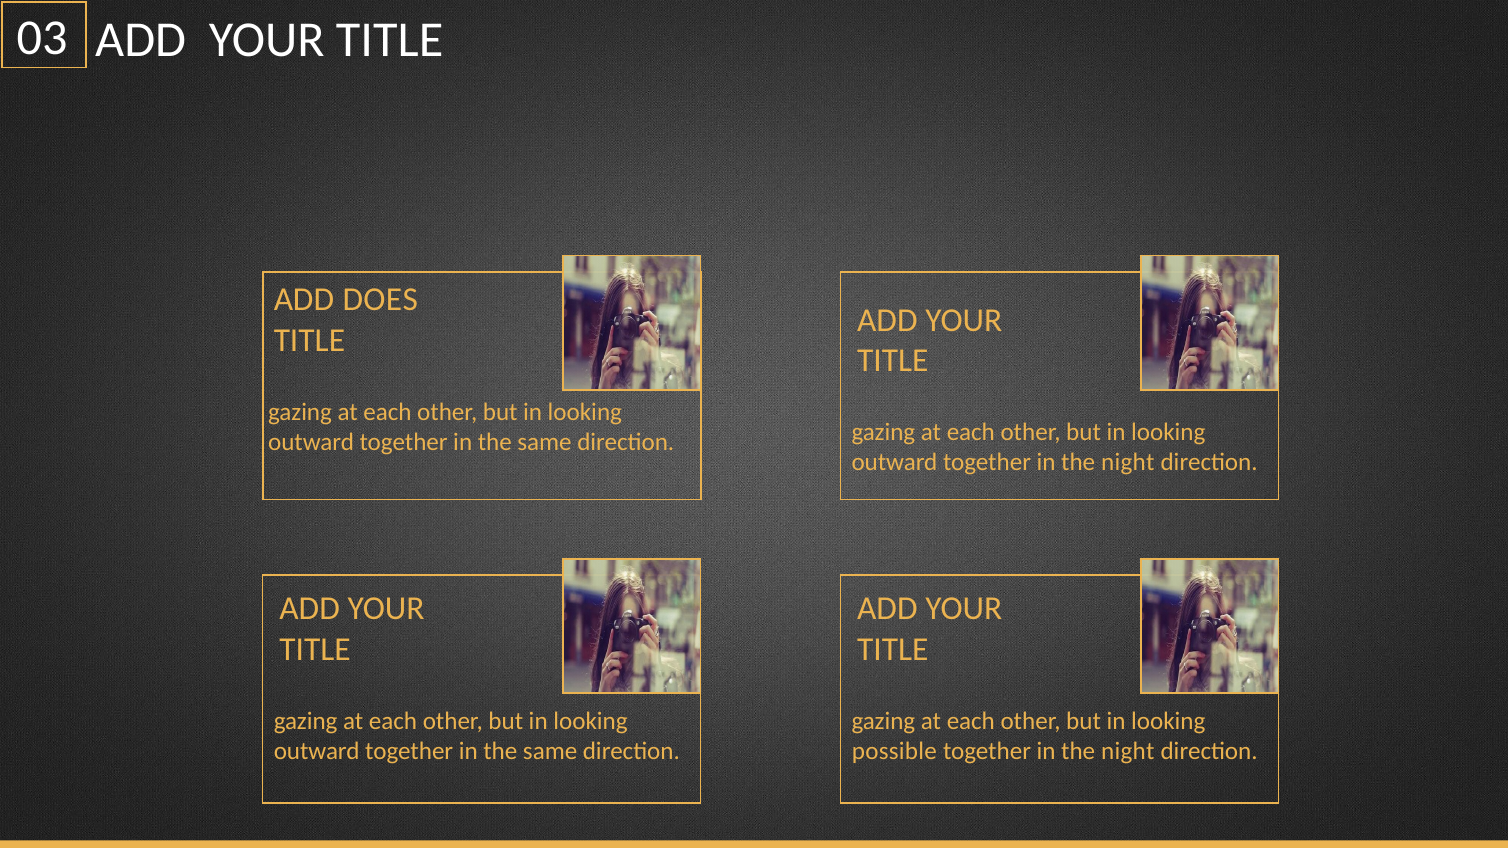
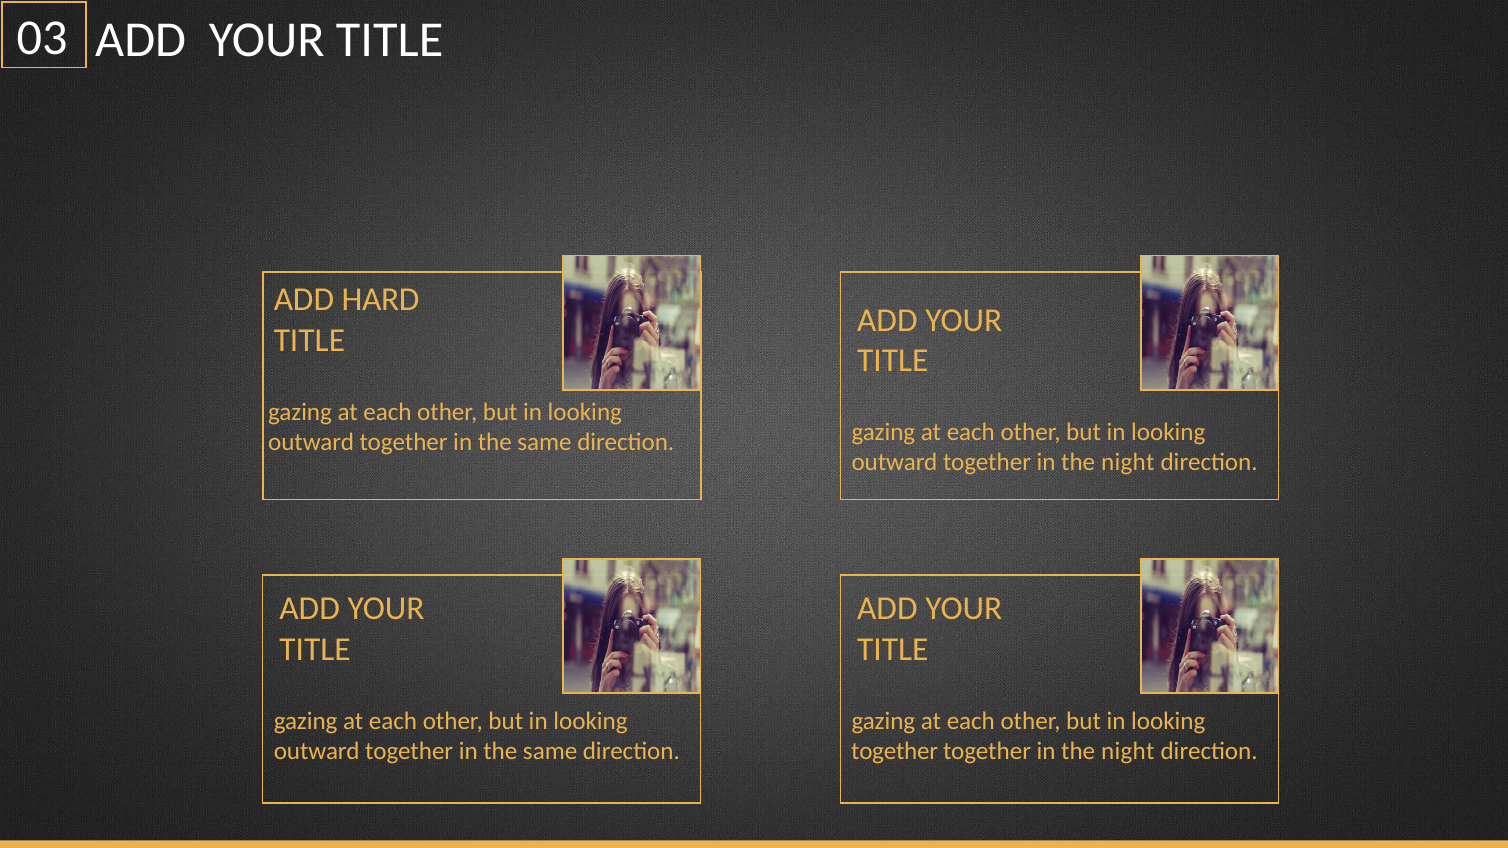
DOES: DOES -> HARD
possible at (894, 752): possible -> together
